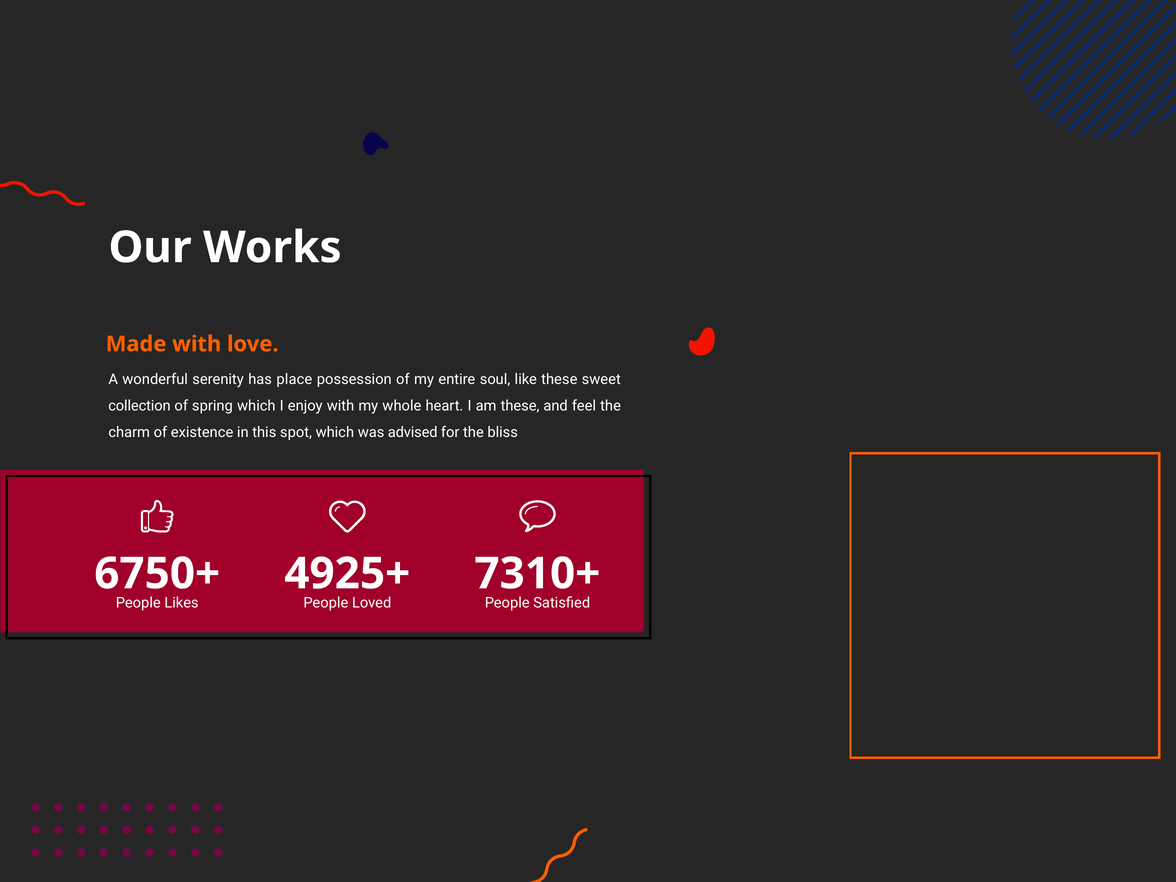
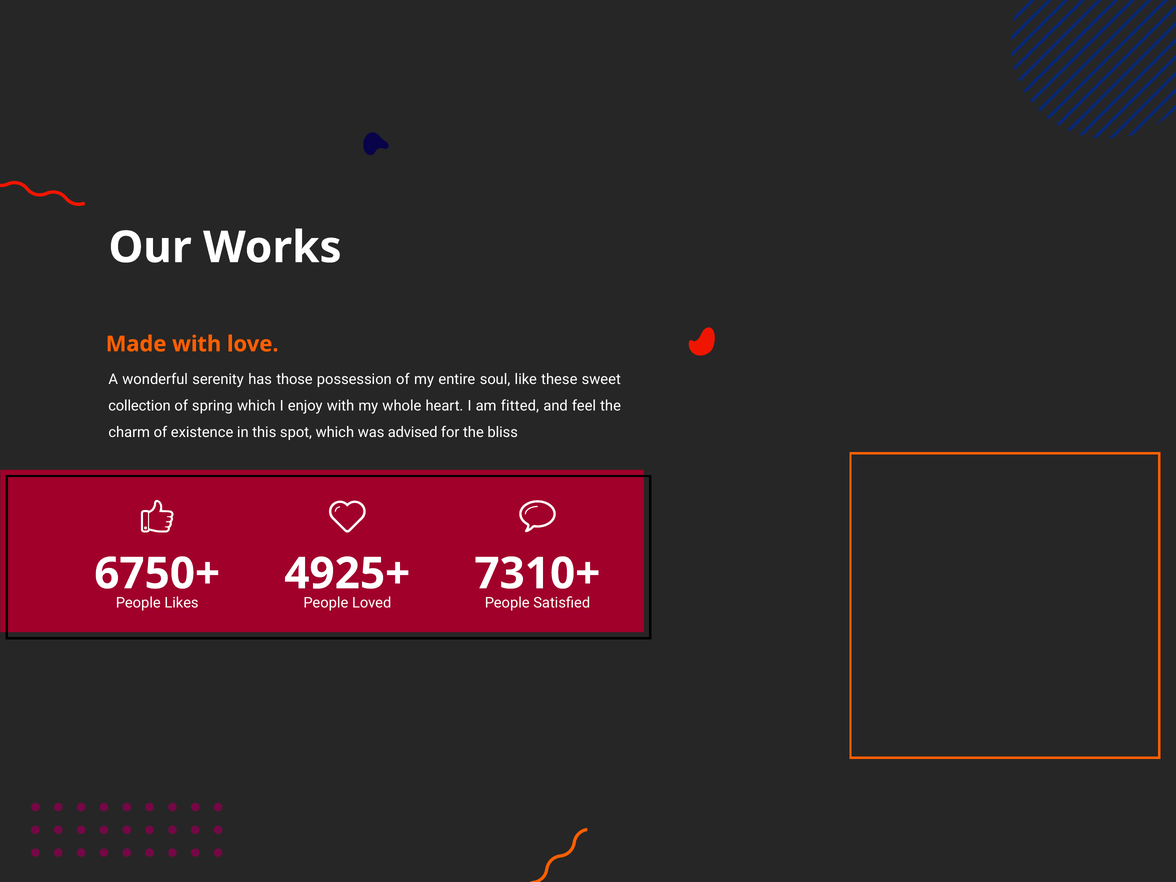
place: place -> those
am these: these -> fitted
